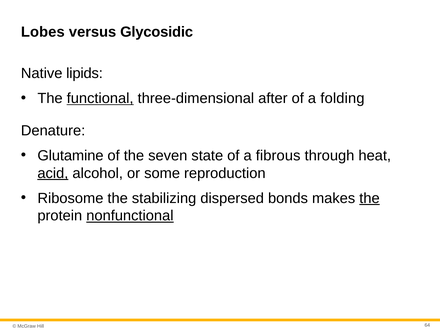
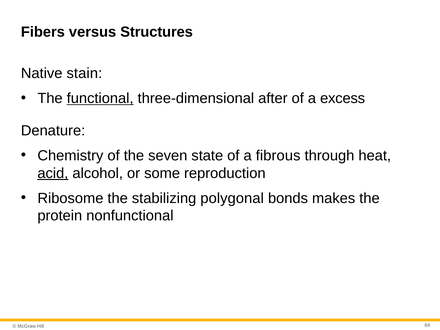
Lobes: Lobes -> Fibers
Glycosidic: Glycosidic -> Structures
lipids: lipids -> stain
folding: folding -> excess
Glutamine: Glutamine -> Chemistry
dispersed: dispersed -> polygonal
the at (369, 198) underline: present -> none
nonfunctional underline: present -> none
